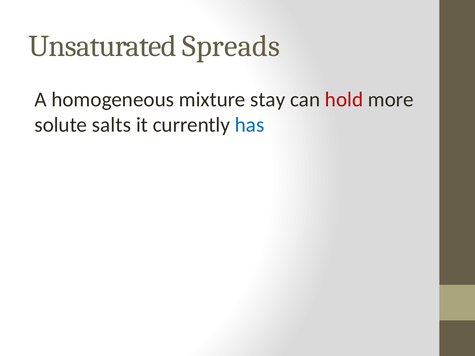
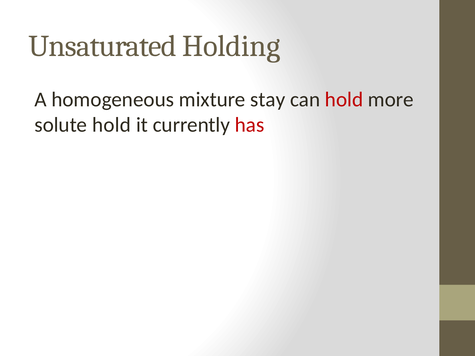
Spreads: Spreads -> Holding
solute salts: salts -> hold
has colour: blue -> red
